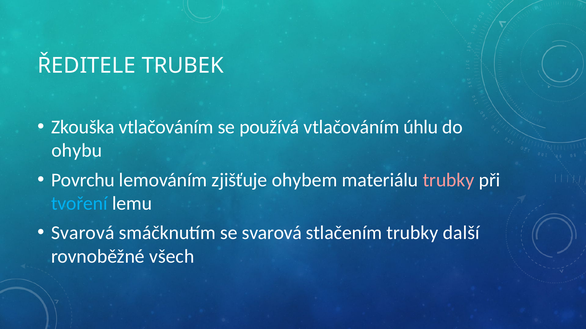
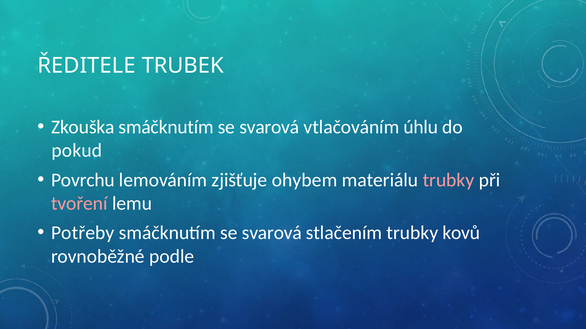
Zkouška vtlačováním: vtlačováním -> smáčknutím
používá at (269, 127): používá -> svarová
ohybu: ohybu -> pokud
tvoření colour: light blue -> pink
Svarová at (83, 233): Svarová -> Potřeby
další: další -> kovů
všech: všech -> podle
